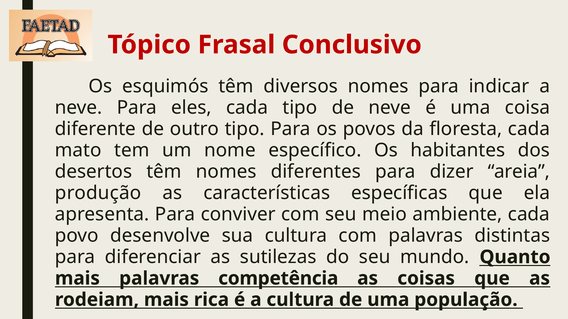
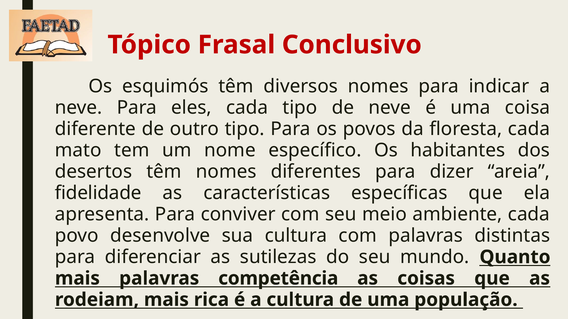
produção: produção -> fidelidade
